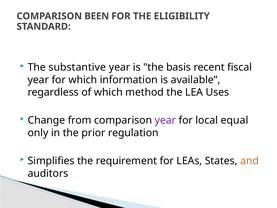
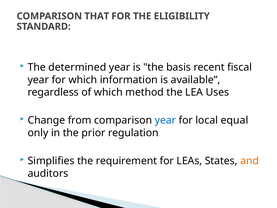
BEEN: BEEN -> THAT
substantive: substantive -> determined
year at (165, 120) colour: purple -> blue
